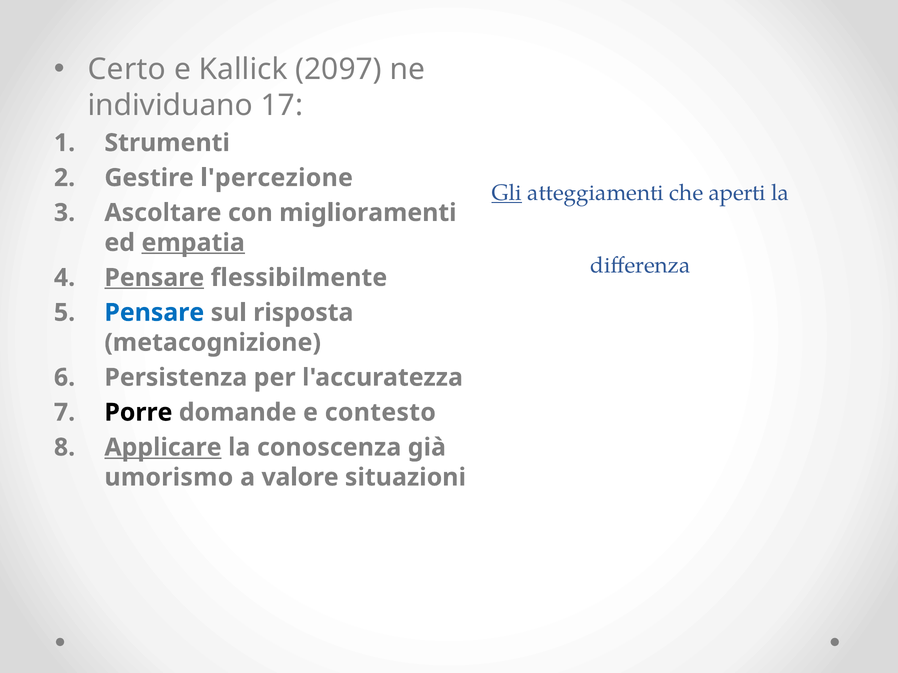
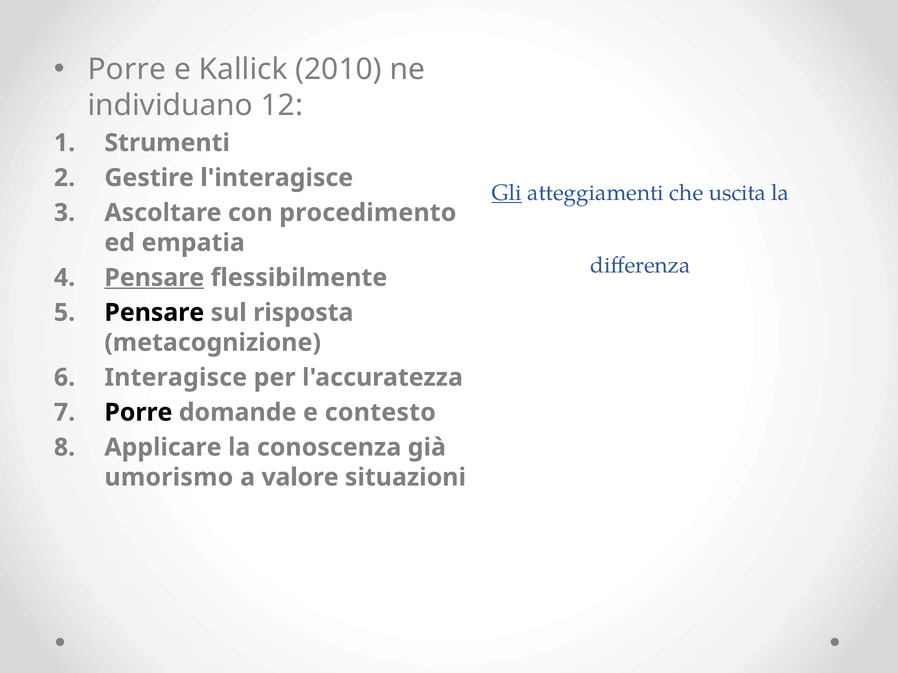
Certo at (127, 69): Certo -> Porre
2097: 2097 -> 2010
17: 17 -> 12
l'percezione: l'percezione -> l'interagisce
aperti: aperti -> uscita
miglioramenti: miglioramenti -> procedimento
empatia underline: present -> none
Pensare at (154, 313) colour: blue -> black
Persistenza: Persistenza -> Interagisce
Applicare underline: present -> none
